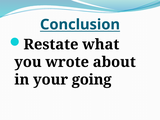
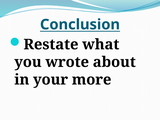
going: going -> more
